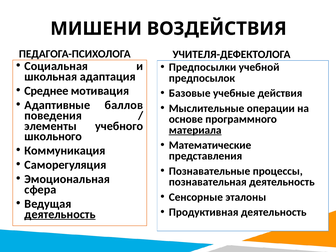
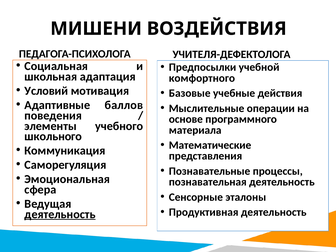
предпосылок: предпосылок -> комфортного
Среднее: Среднее -> Условий
материала underline: present -> none
